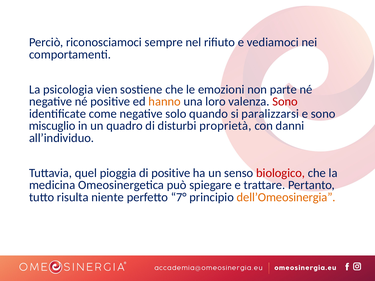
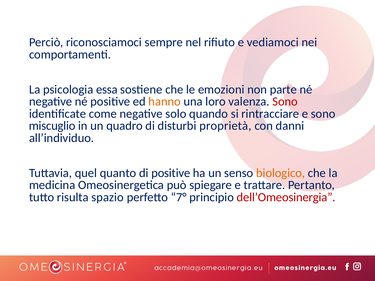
vien: vien -> essa
paralizzarsi: paralizzarsi -> rintracciare
pioggia: pioggia -> quanto
biologico colour: red -> orange
niente: niente -> spazio
dell’Omeosinergia colour: orange -> red
